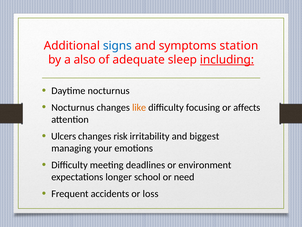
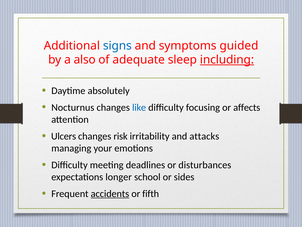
station: station -> guided
Daytime nocturnus: nocturnus -> absolutely
like colour: orange -> blue
biggest: biggest -> attacks
environment: environment -> disturbances
need: need -> sides
accidents underline: none -> present
loss: loss -> fifth
